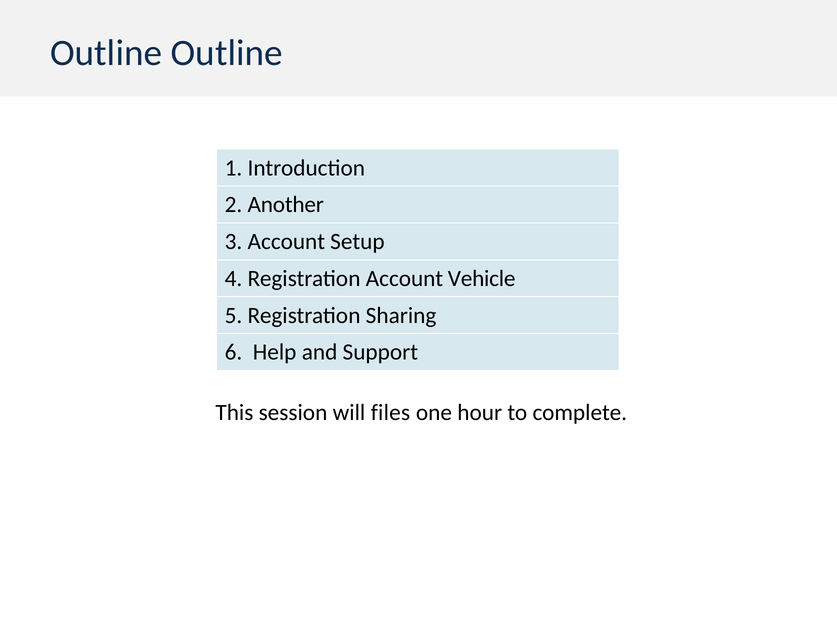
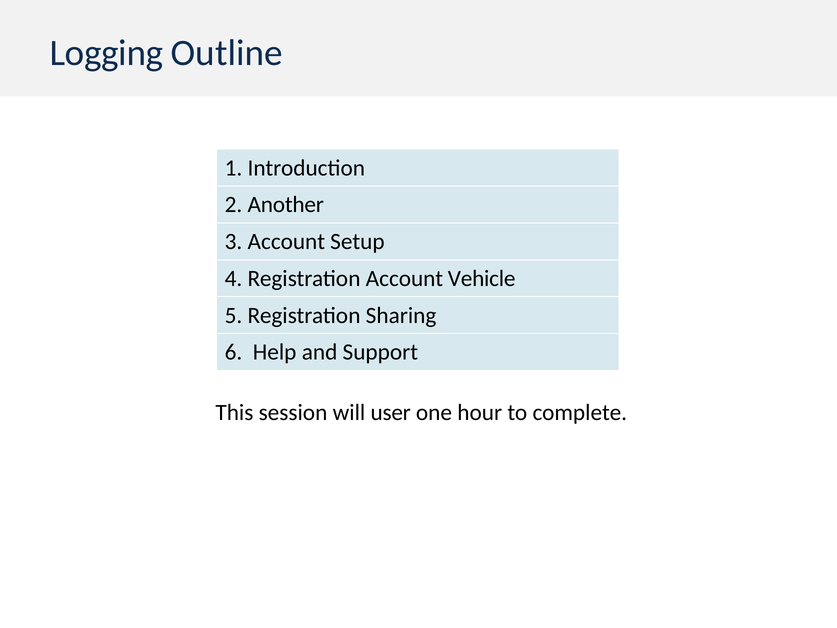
Outline at (106, 53): Outline -> Logging
files: files -> user
